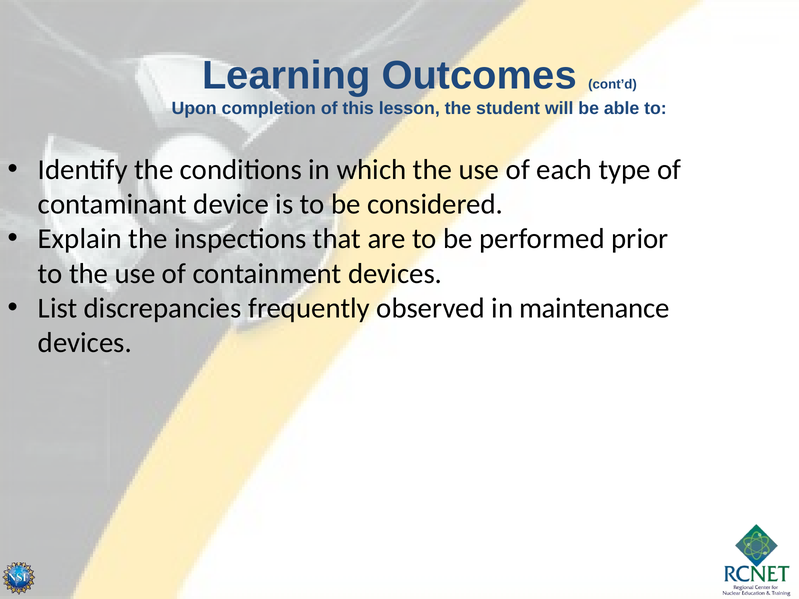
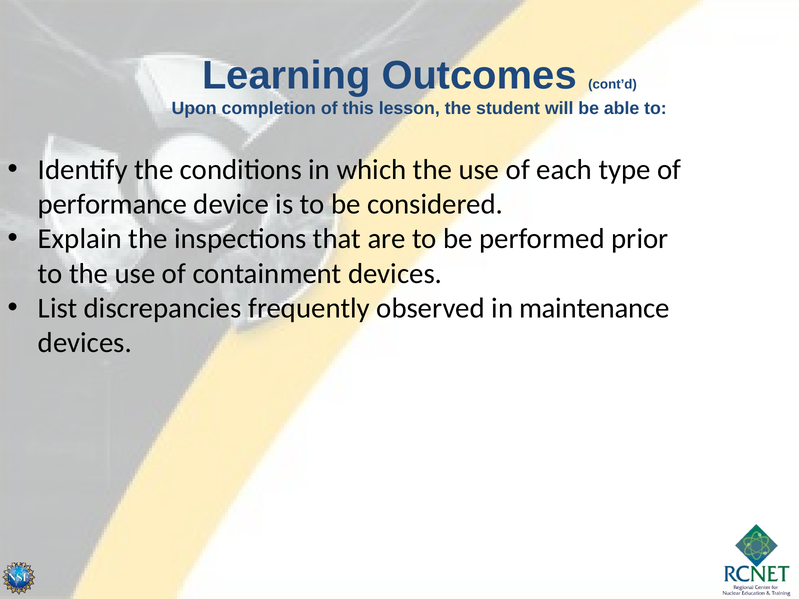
contaminant: contaminant -> performance
